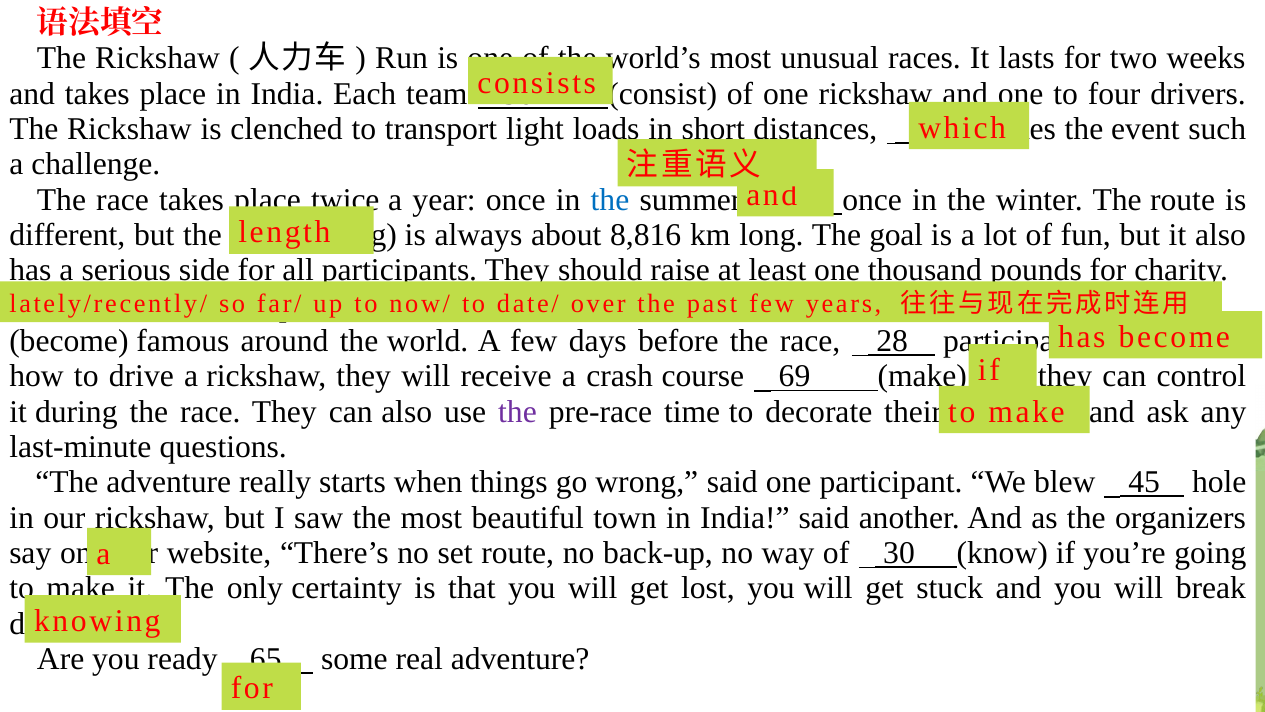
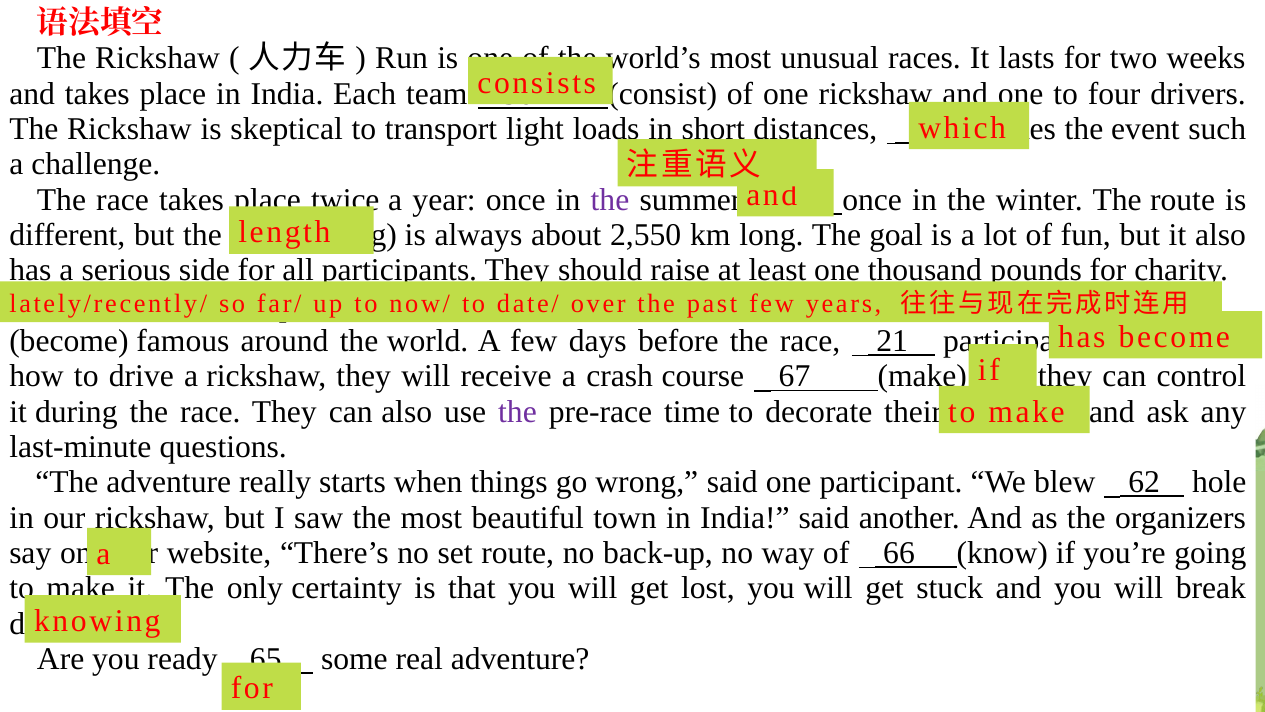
clenched: clenched -> skeptical
the at (610, 200) colour: blue -> purple
8,816: 8,816 -> 2,550
28: 28 -> 21
69: 69 -> 67
45: 45 -> 62
30: 30 -> 66
